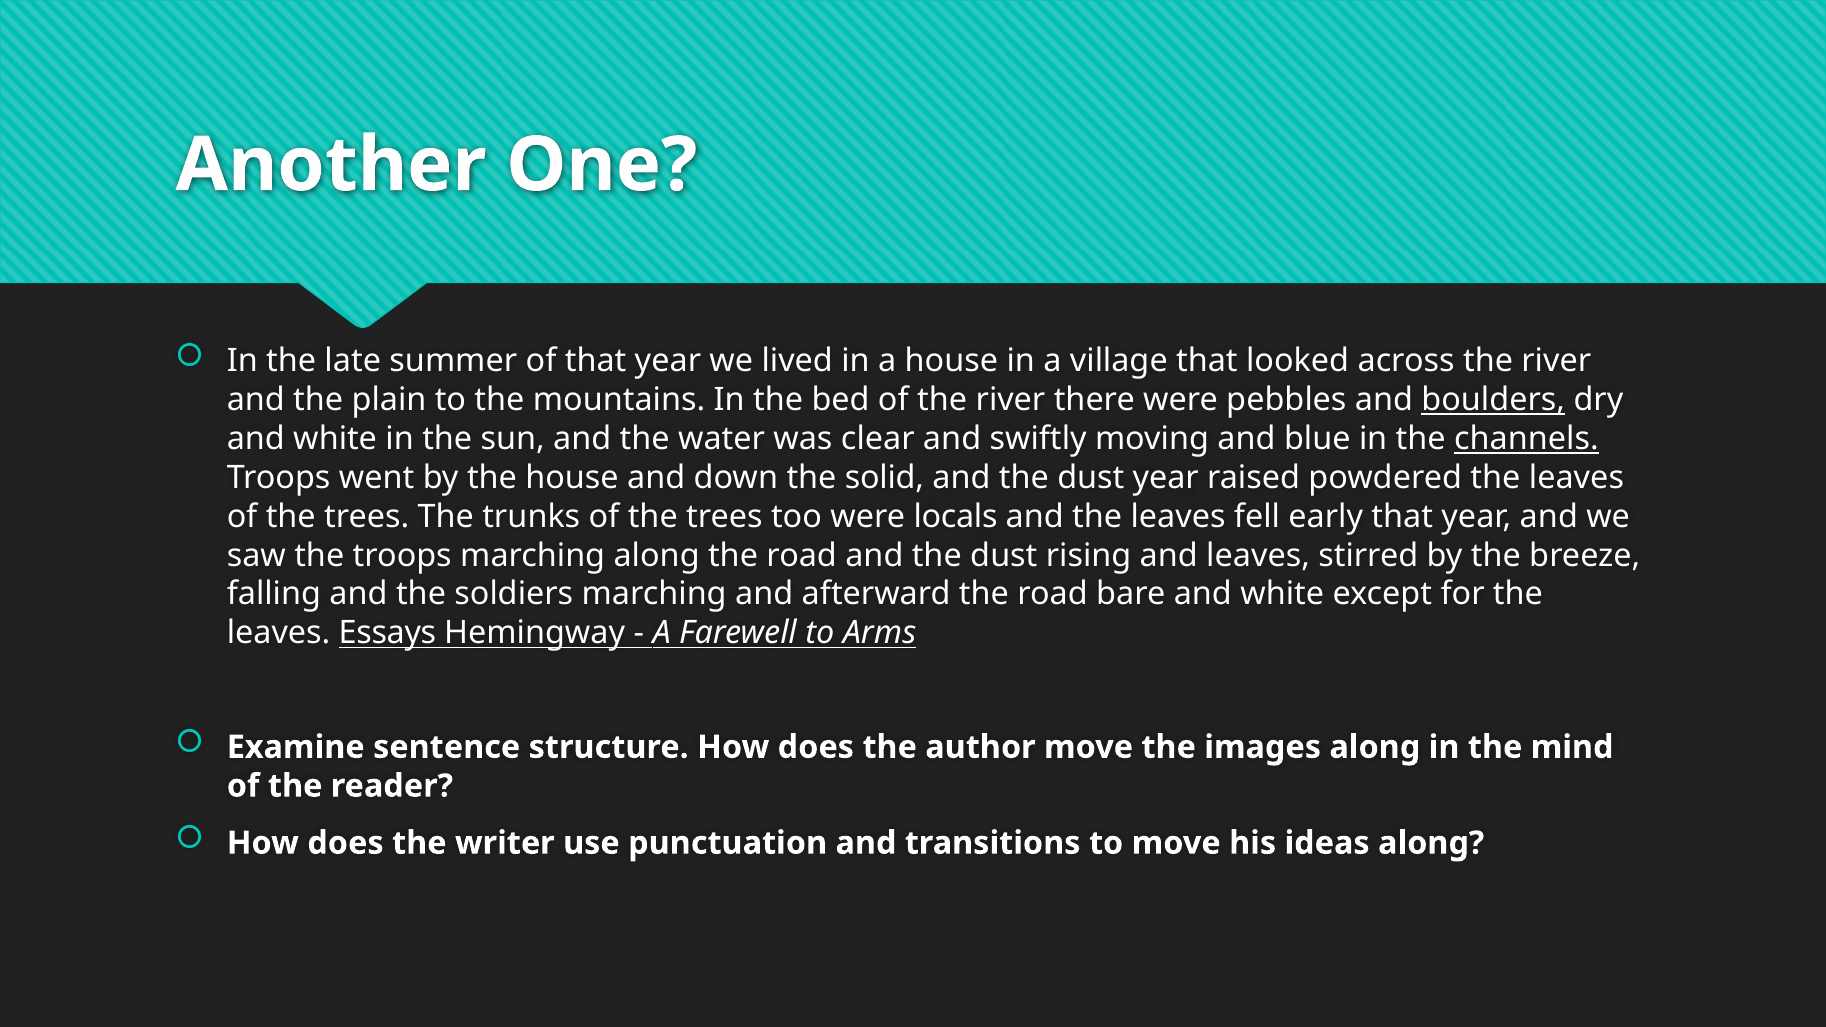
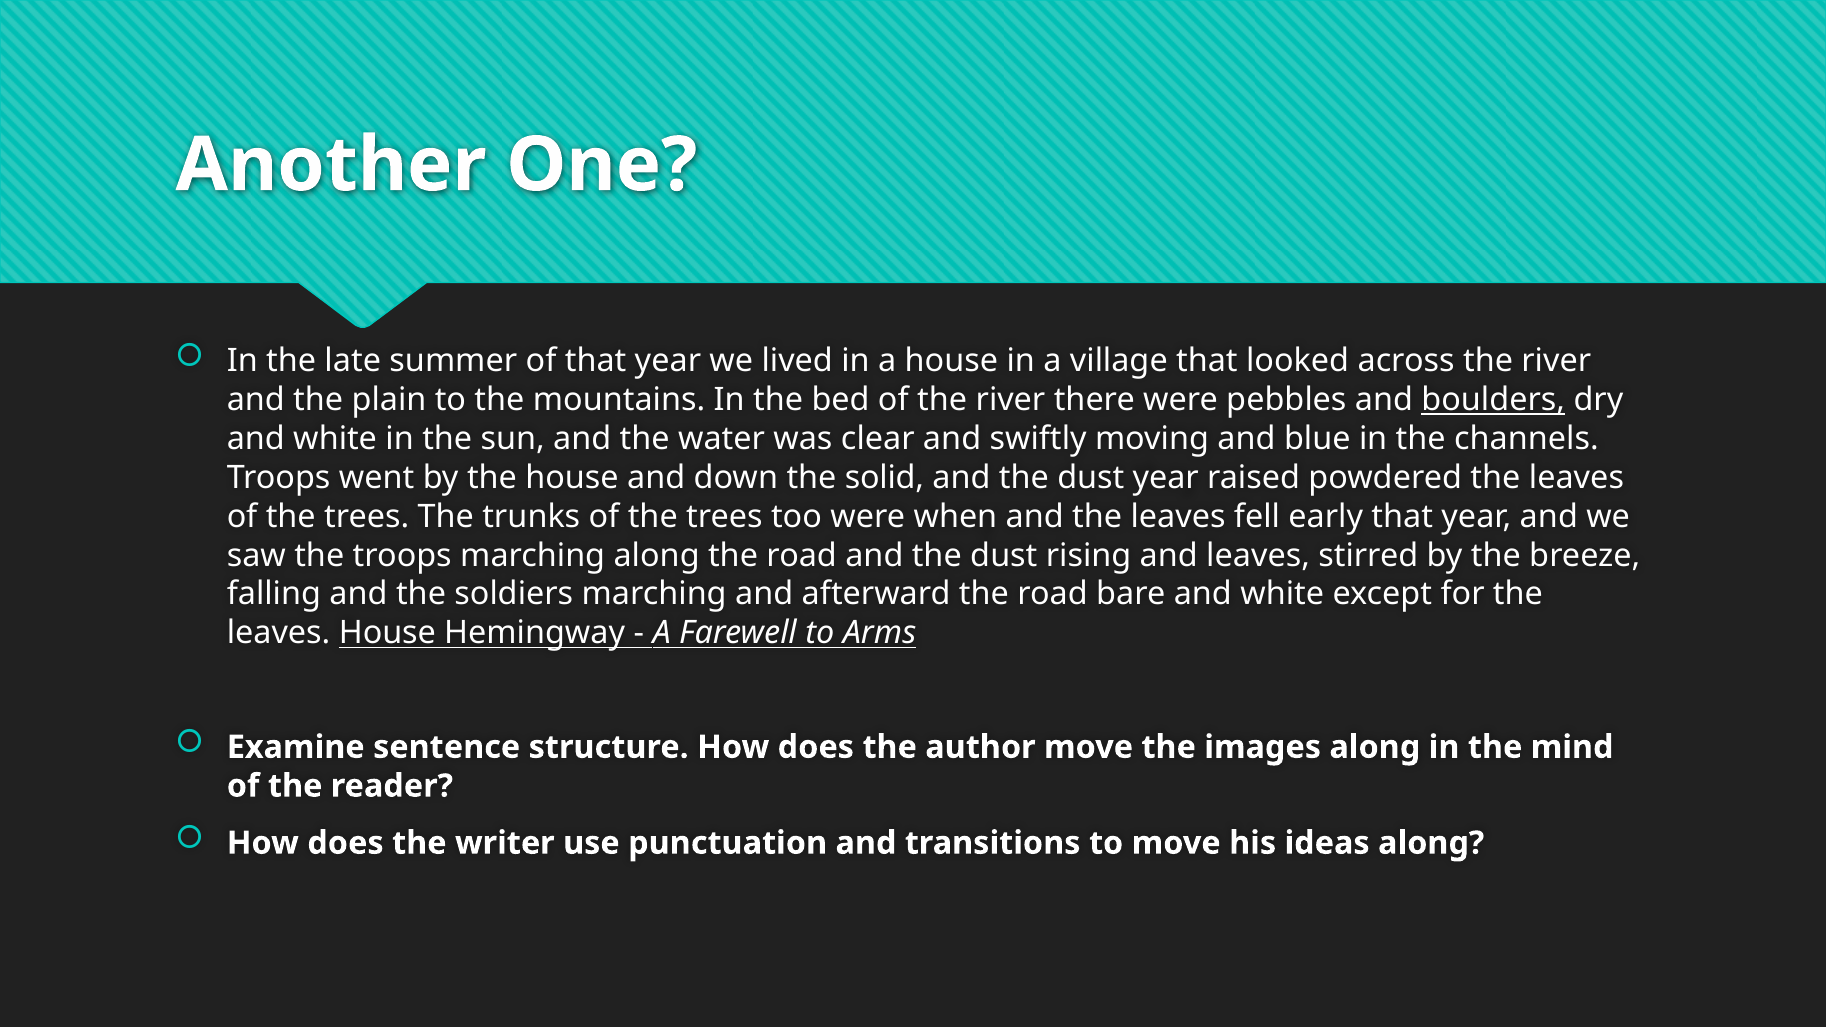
channels underline: present -> none
locals: locals -> when
leaves Essays: Essays -> House
